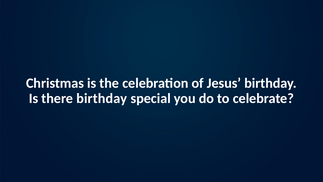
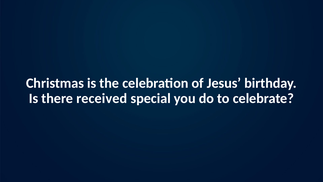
there birthday: birthday -> received
